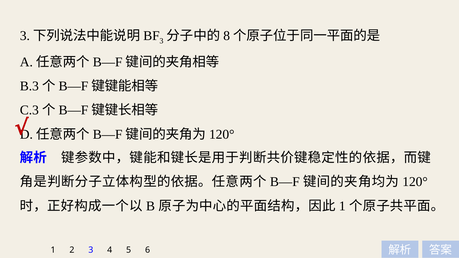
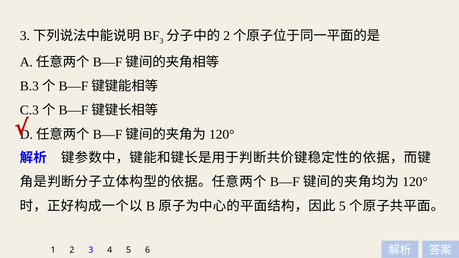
8 at (227, 36): 8 -> 2
1 at (342, 206): 1 -> 5
